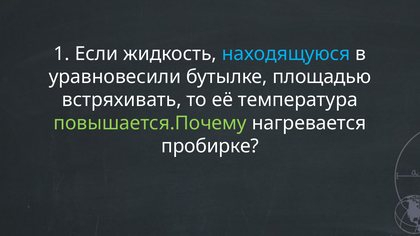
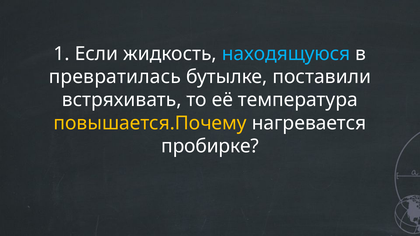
уравновесили: уравновесили -> превратилась
площадью: площадью -> поставили
повышается.Почему colour: light green -> yellow
